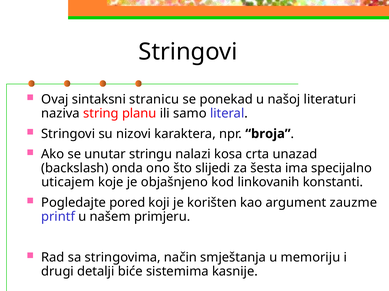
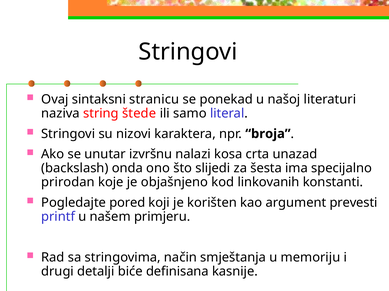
planu: planu -> štede
stringu: stringu -> izvršnu
uticajem: uticajem -> prirodan
zauzme: zauzme -> prevesti
sistemima: sistemima -> definisana
